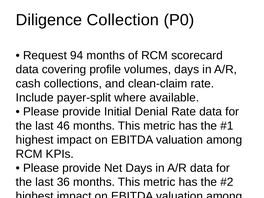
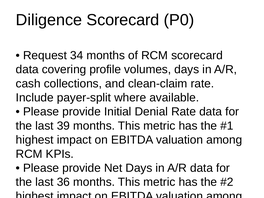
Diligence Collection: Collection -> Scorecard
94: 94 -> 34
46: 46 -> 39
